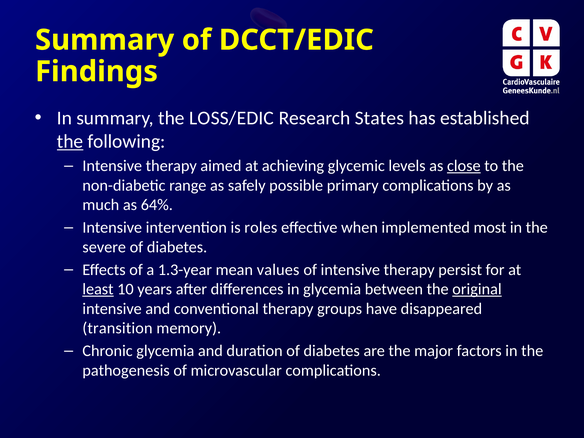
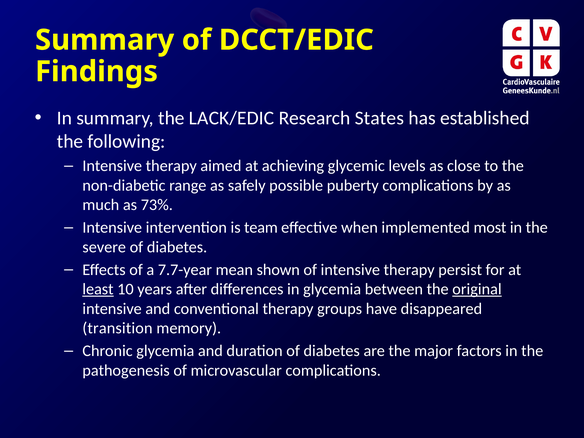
LOSS/EDIC: LOSS/EDIC -> LACK/EDIC
the at (70, 141) underline: present -> none
close underline: present -> none
primary: primary -> puberty
64%: 64% -> 73%
roles: roles -> team
1.3-year: 1.3-year -> 7.7-year
values: values -> shown
